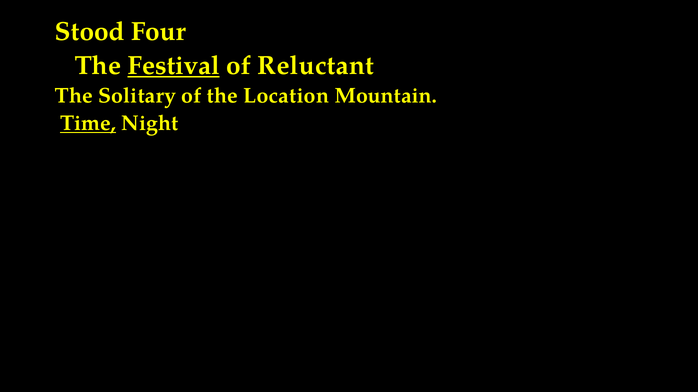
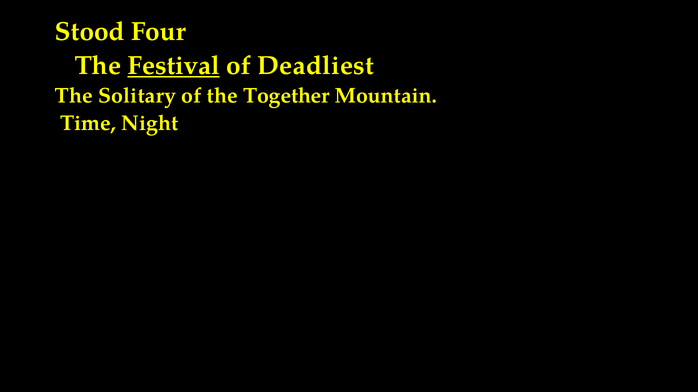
Reluctant: Reluctant -> Deadliest
Location: Location -> Together
Time underline: present -> none
